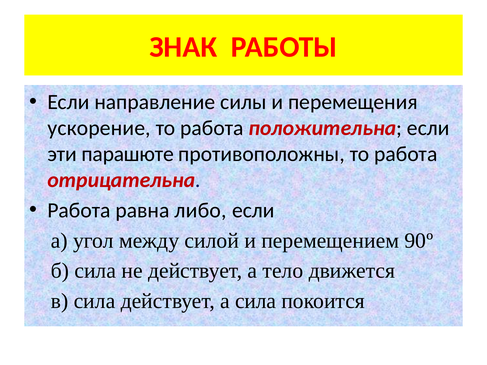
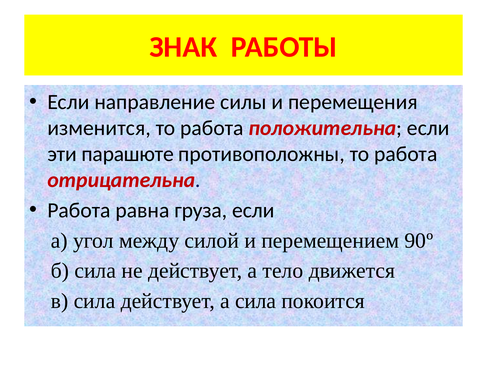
ускорение: ускорение -> изменится
либо: либо -> груза
